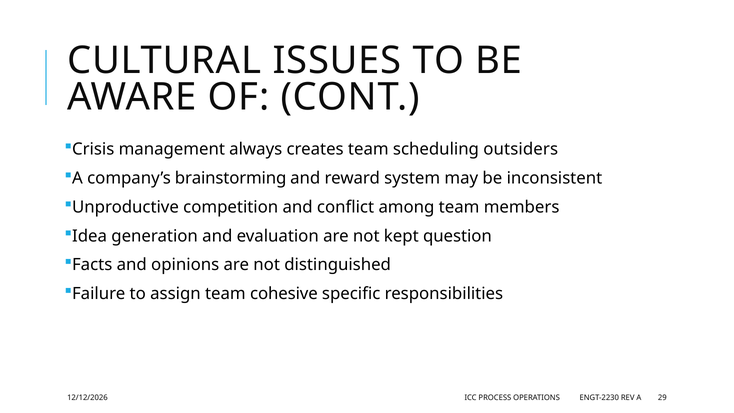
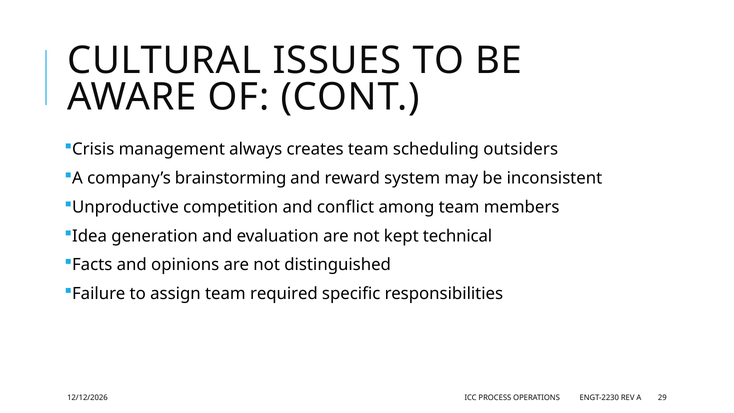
question: question -> technical
cohesive: cohesive -> required
